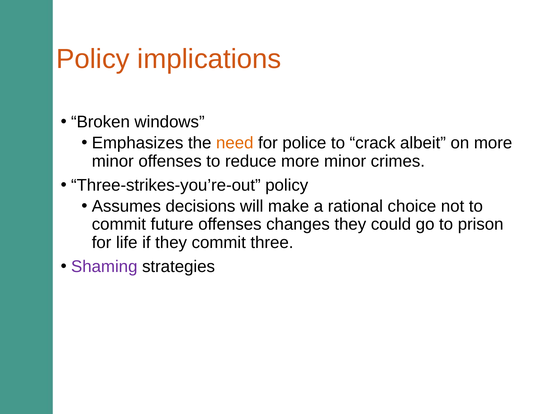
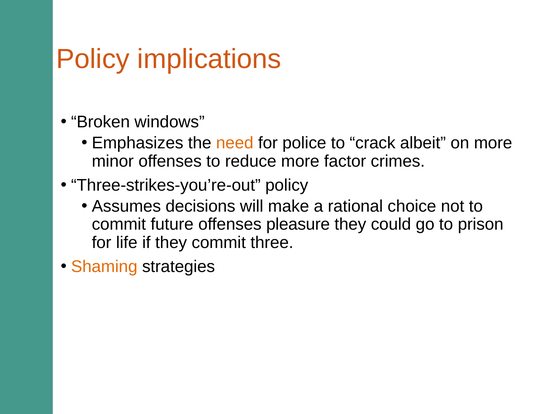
reduce more minor: minor -> factor
changes: changes -> pleasure
Shaming colour: purple -> orange
